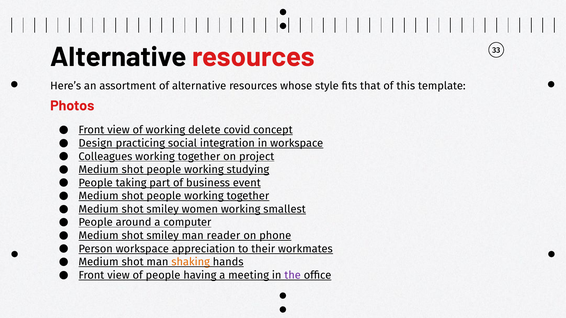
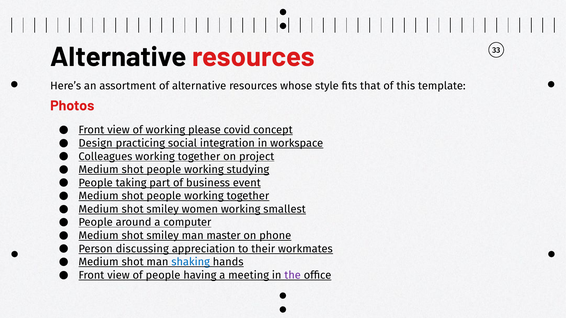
delete: delete -> please
reader: reader -> master
Person workspace: workspace -> discussing
shaking colour: orange -> blue
